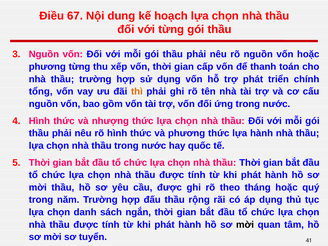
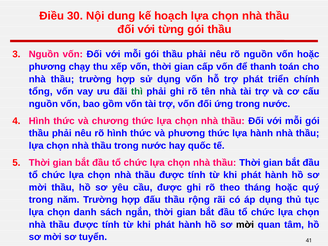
67: 67 -> 30
phương từng: từng -> chạy
thì colour: orange -> green
nhượng: nhượng -> chương
